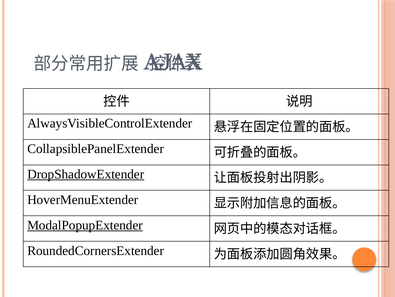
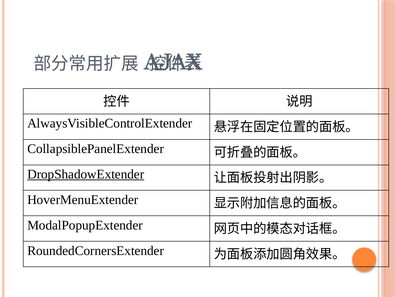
ModalPopupExtender underline: present -> none
